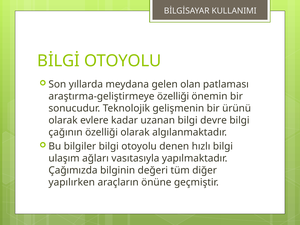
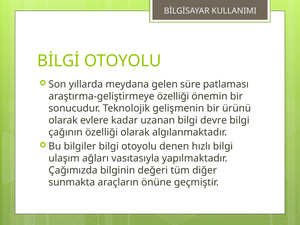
olan: olan -> süre
yapılırken: yapılırken -> sunmakta
